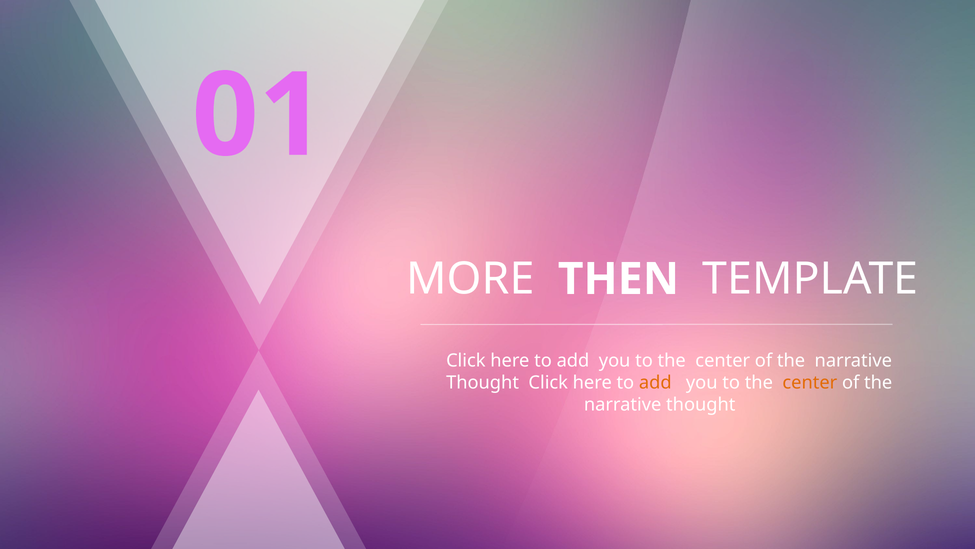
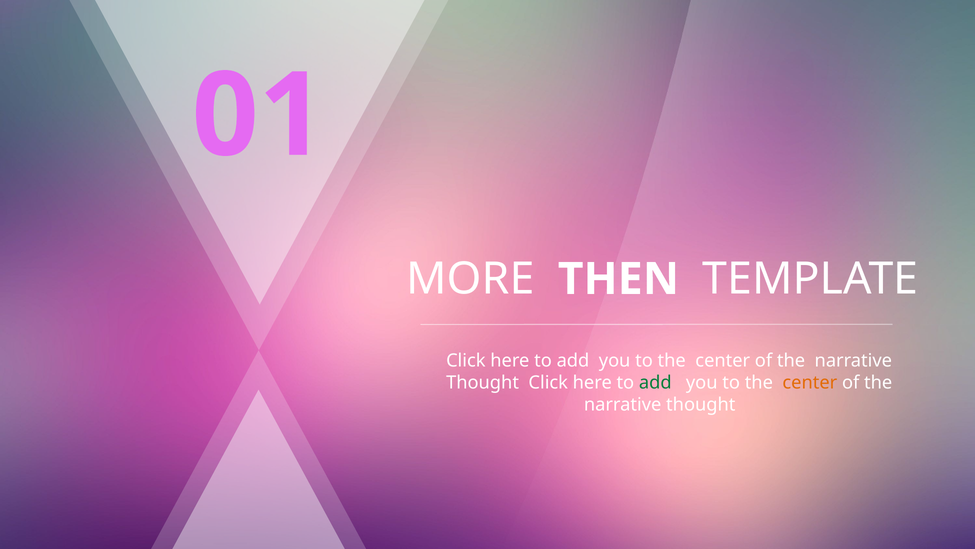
add at (655, 383) colour: orange -> green
